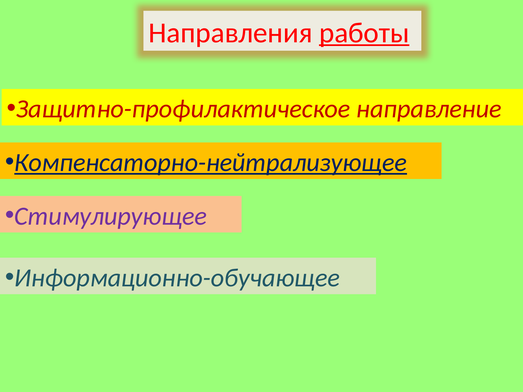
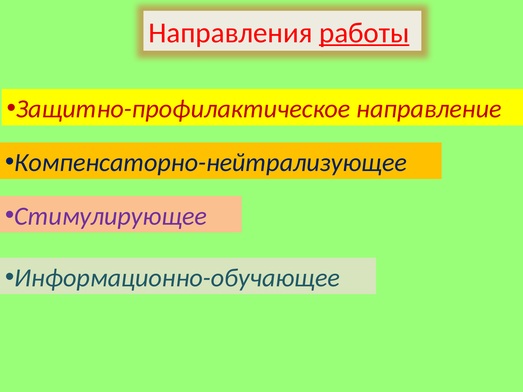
Компенсаторно-нейтрализующее underline: present -> none
